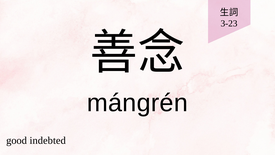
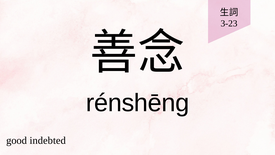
mángrén: mángrén -> rénshēng
